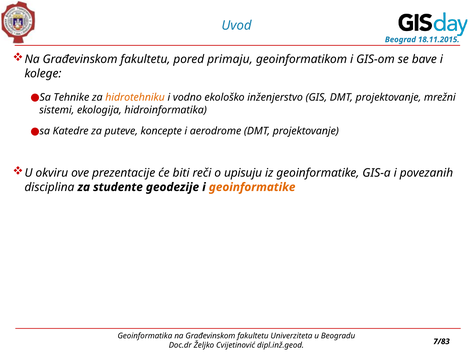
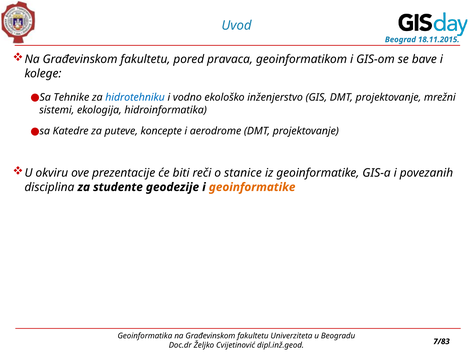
primaju: primaju -> pravaca
hidrotehniku colour: orange -> blue
upisuju: upisuju -> stanice
